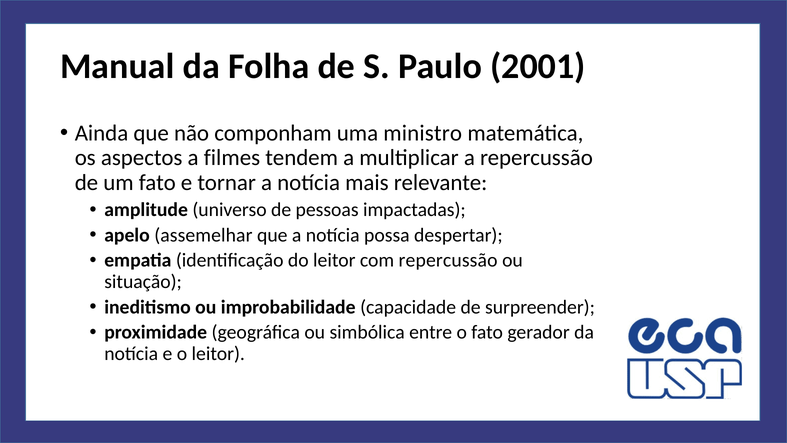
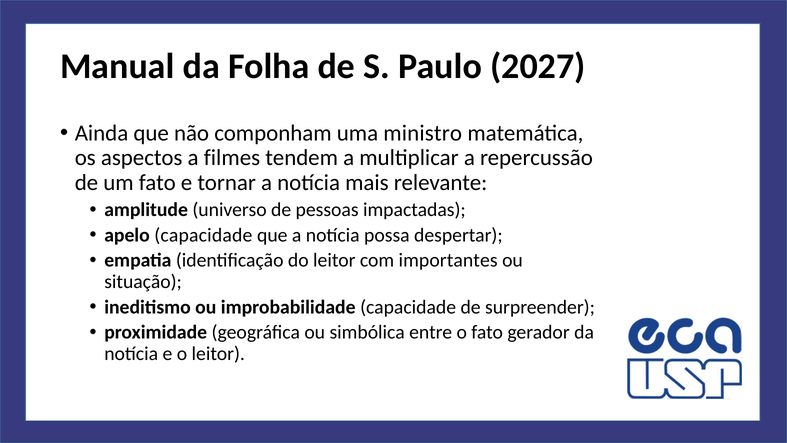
2001: 2001 -> 2027
apelo assemelhar: assemelhar -> capacidade
com repercussão: repercussão -> importantes
